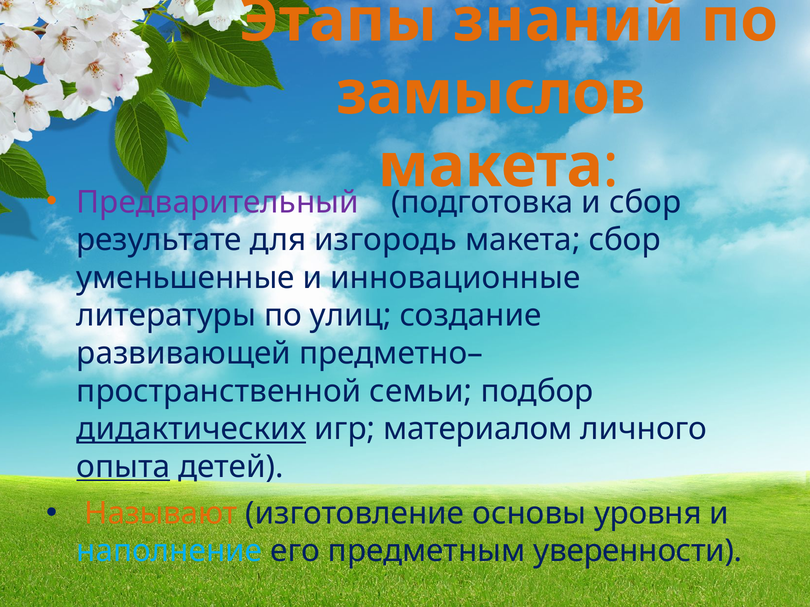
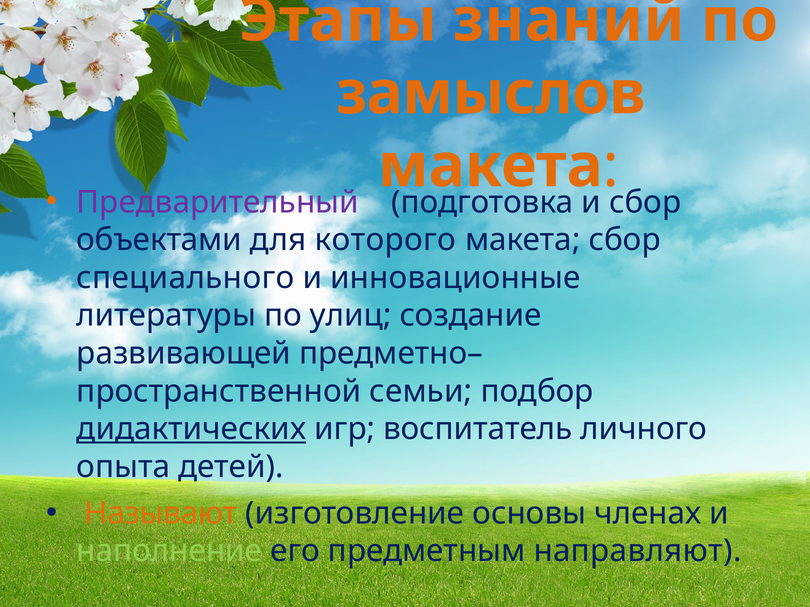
результате: результате -> объектами
изгородь: изгородь -> которого
уменьшенные: уменьшенные -> специального
материалом: материалом -> воспитатель
опыта underline: present -> none
уровня: уровня -> членах
наполнение colour: light blue -> light green
уверенности: уверенности -> направляют
